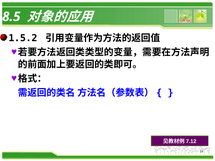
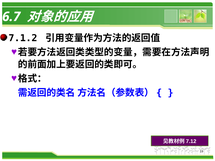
8.5: 8.5 -> 6.7
1.5.2: 1.5.2 -> 7.1.2
